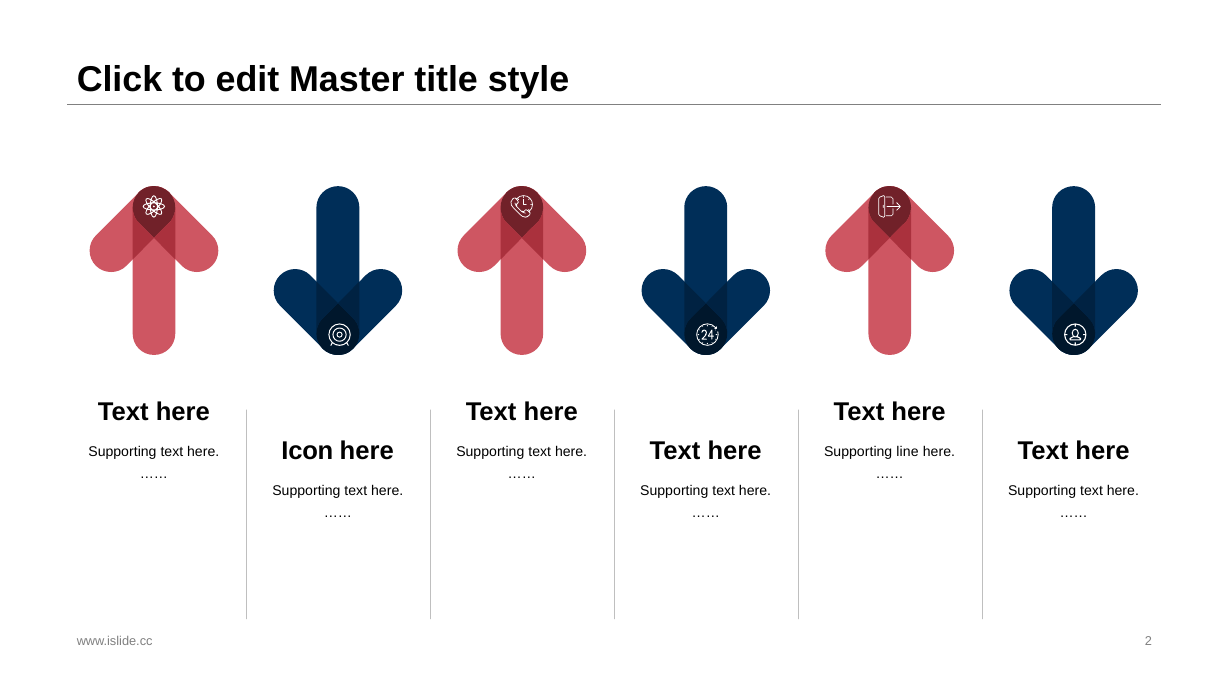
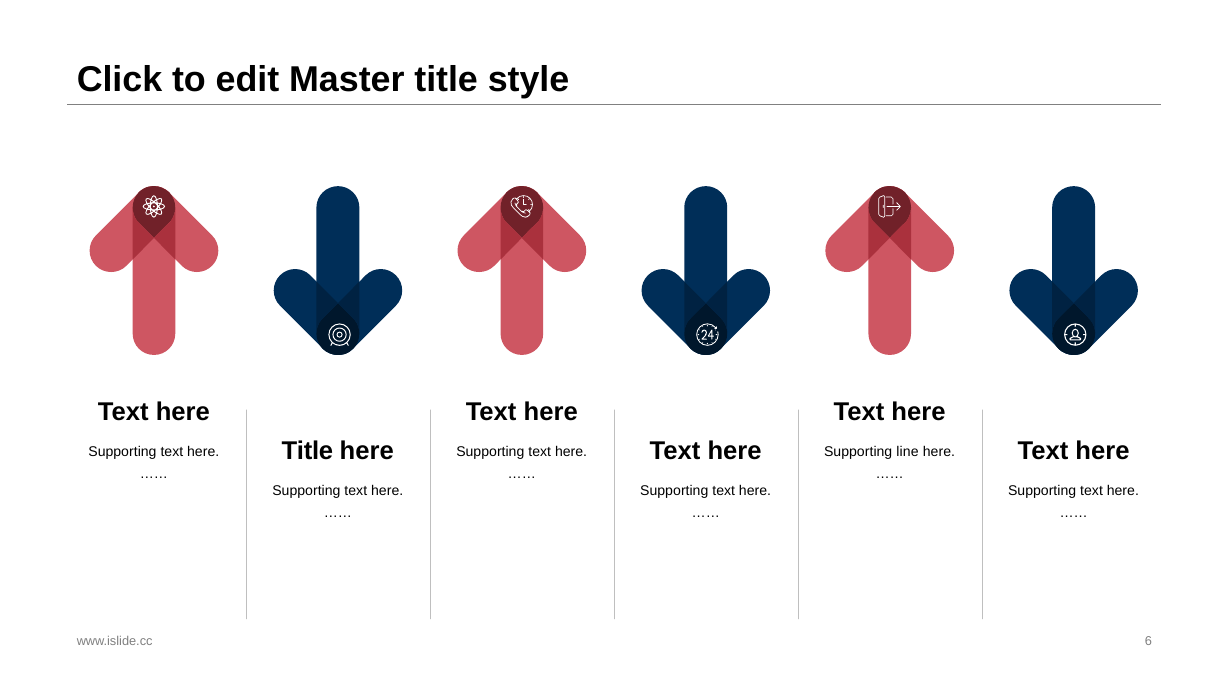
Icon at (307, 451): Icon -> Title
2: 2 -> 6
